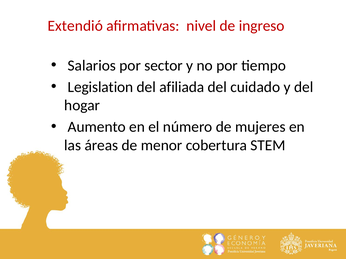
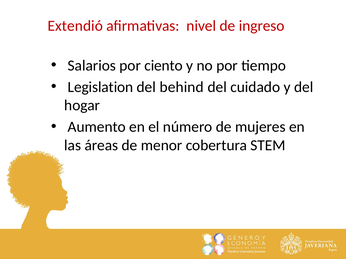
sector: sector -> ciento
afiliada: afiliada -> behind
